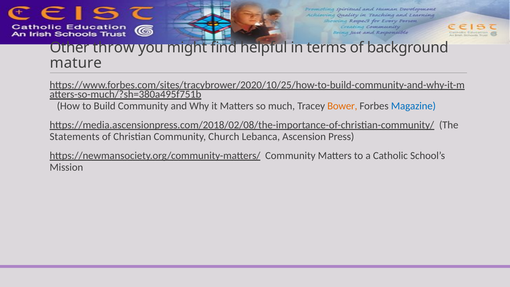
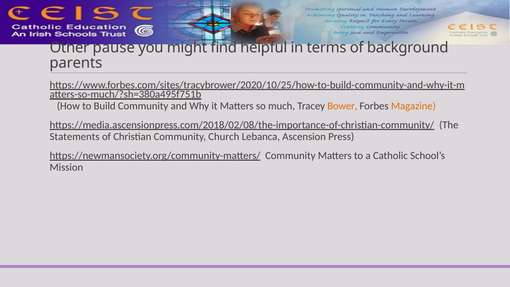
throw: throw -> pause
mature: mature -> parents
Magazine colour: blue -> orange
